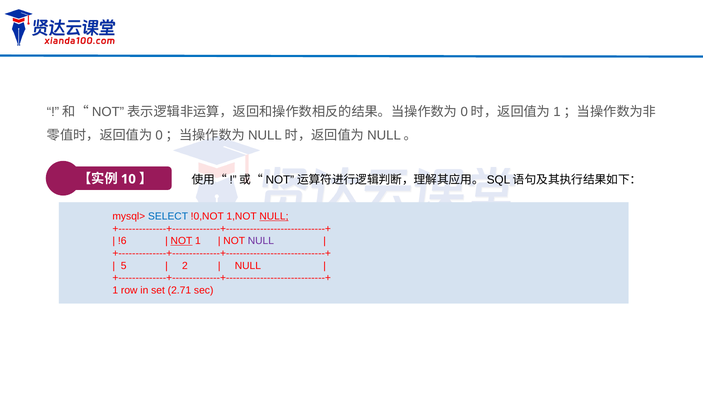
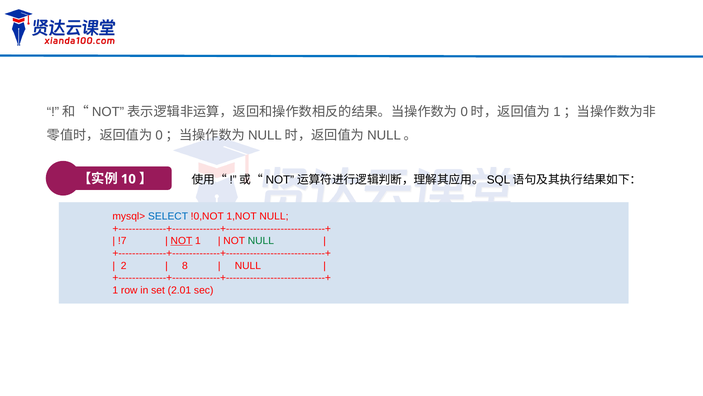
NULL at (274, 216) underline: present -> none
!6: !6 -> !7
NULL at (261, 241) colour: purple -> green
5: 5 -> 2
2: 2 -> 8
2.71: 2.71 -> 2.01
